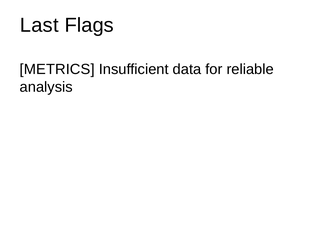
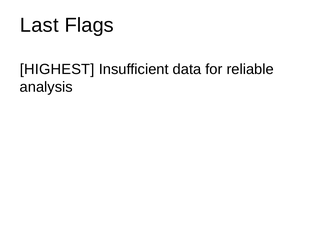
METRICS: METRICS -> HIGHEST
